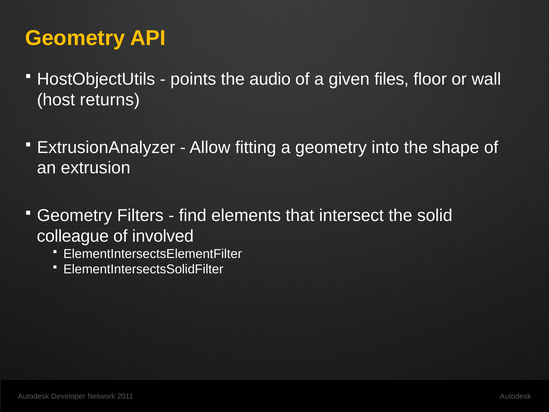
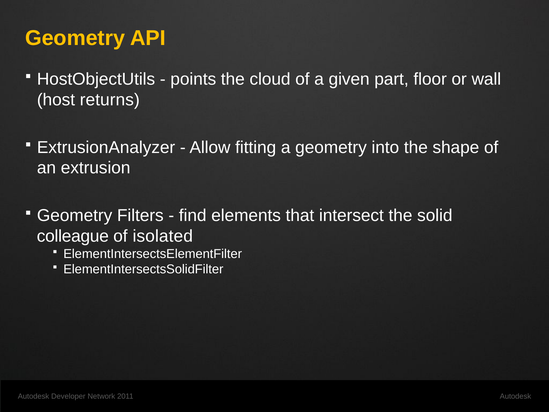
audio: audio -> cloud
files: files -> part
involved: involved -> isolated
